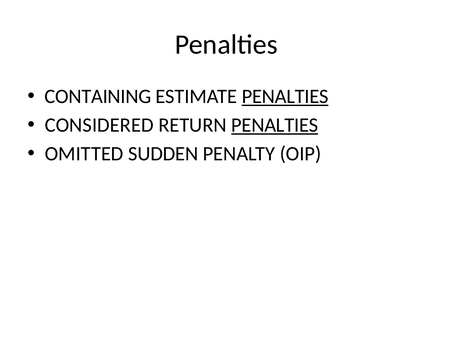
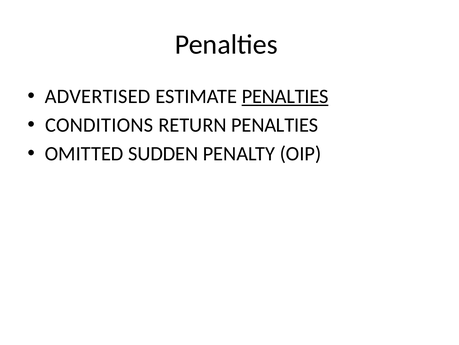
CONTAINING: CONTAINING -> ADVERTISED
CONSIDERED: CONSIDERED -> CONDITIONS
PENALTIES at (275, 125) underline: present -> none
